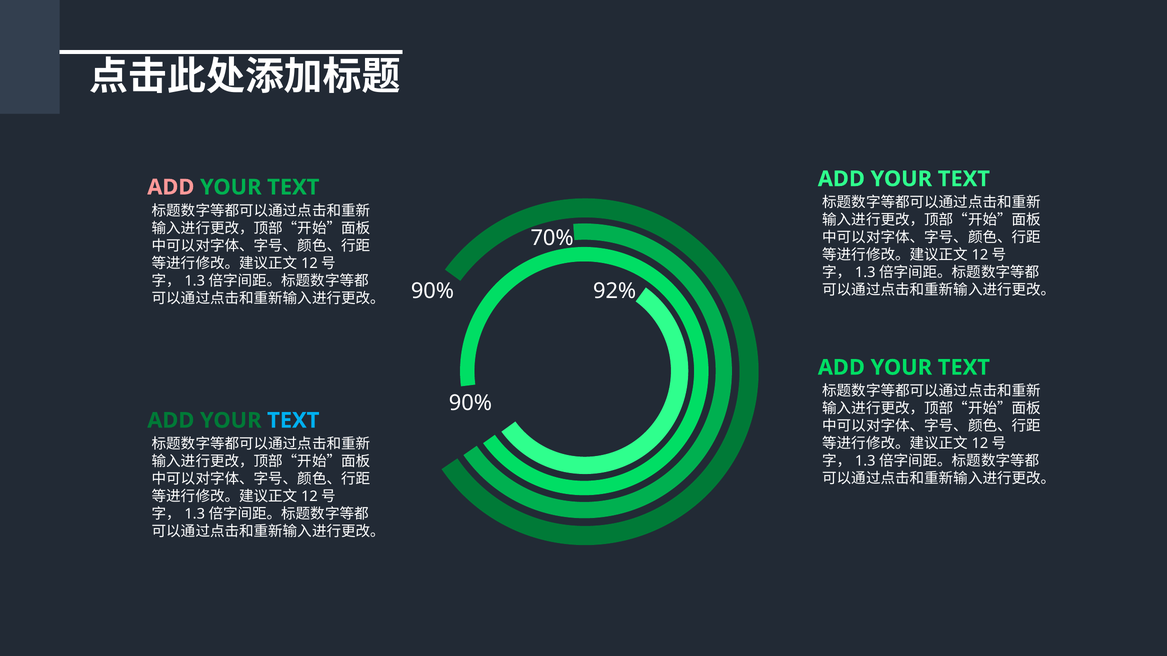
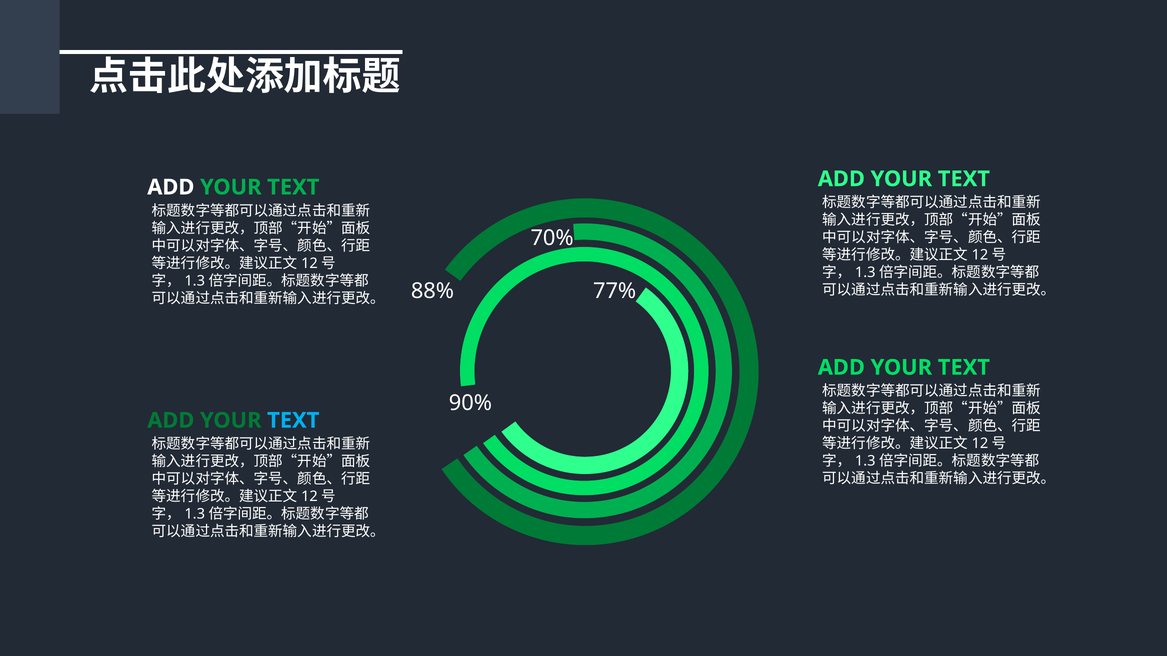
ADD at (171, 187) colour: pink -> white
90% at (432, 291): 90% -> 88%
92%: 92% -> 77%
